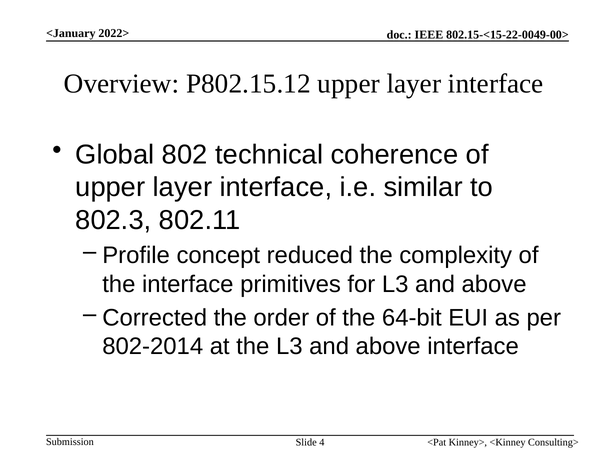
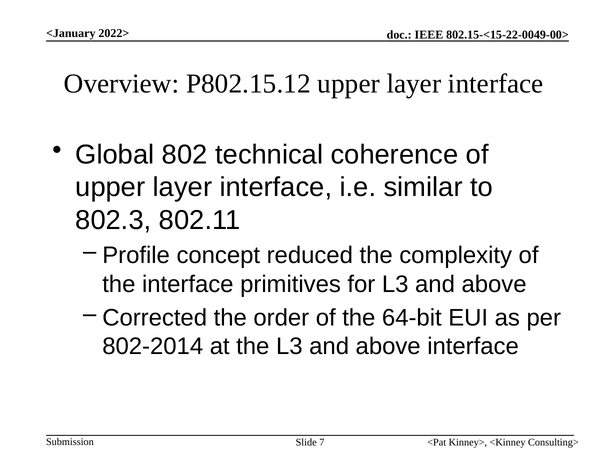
4: 4 -> 7
